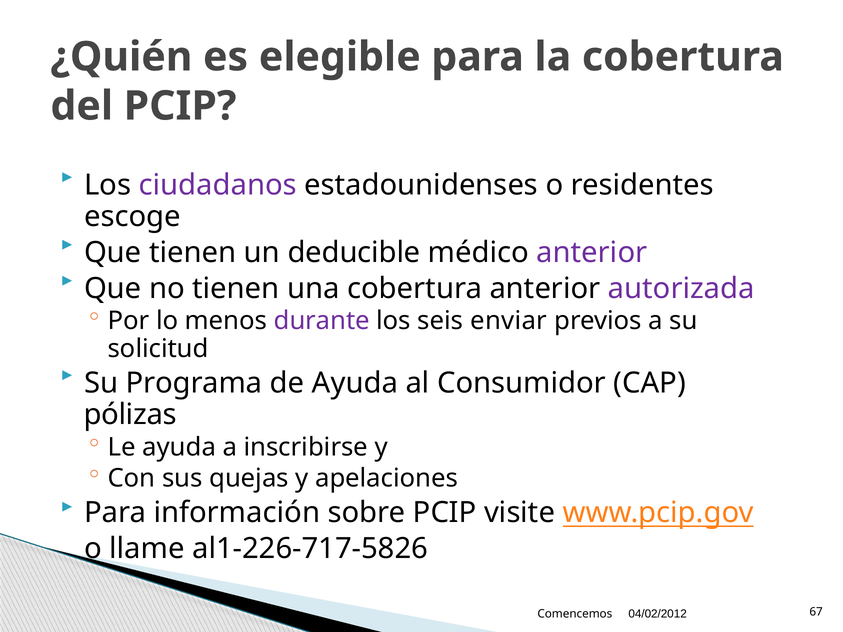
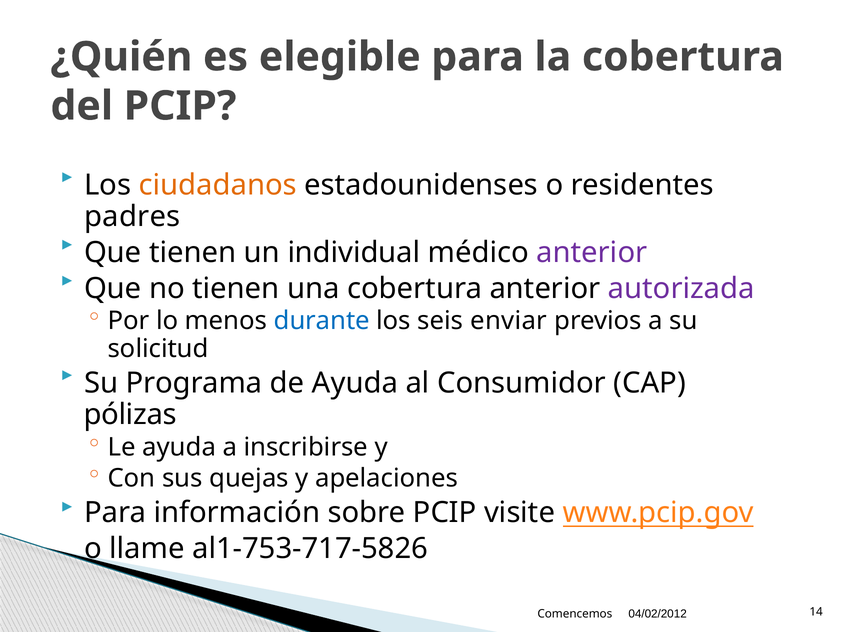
ciudadanos colour: purple -> orange
escoge: escoge -> padres
deducible: deducible -> individual
durante colour: purple -> blue
al1-226-717-5826: al1-226-717-5826 -> al1-753-717-5826
67: 67 -> 14
